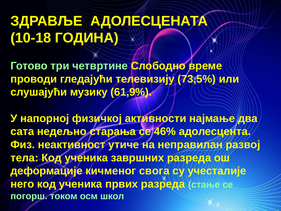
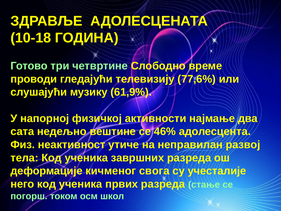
73,5%: 73,5% -> 77,6%
старања: старања -> вештине
